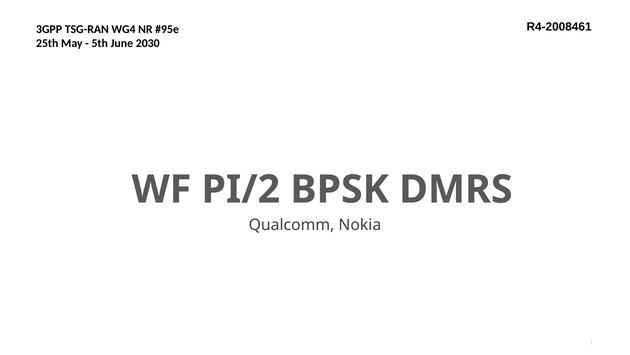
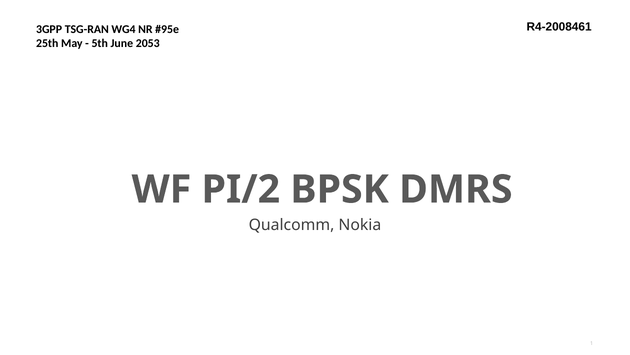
2030: 2030 -> 2053
